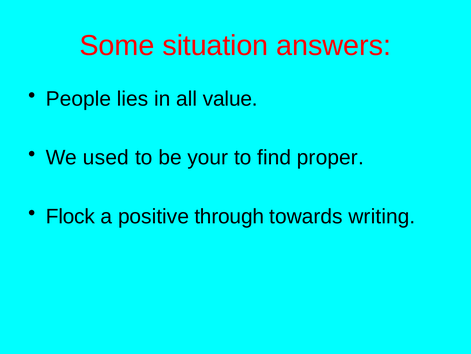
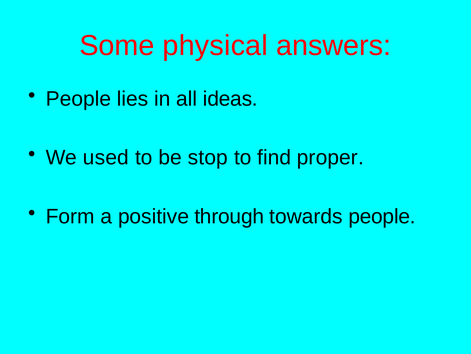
situation: situation -> physical
value: value -> ideas
your: your -> stop
Flock: Flock -> Form
towards writing: writing -> people
